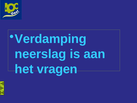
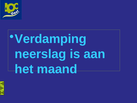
vragen: vragen -> maand
